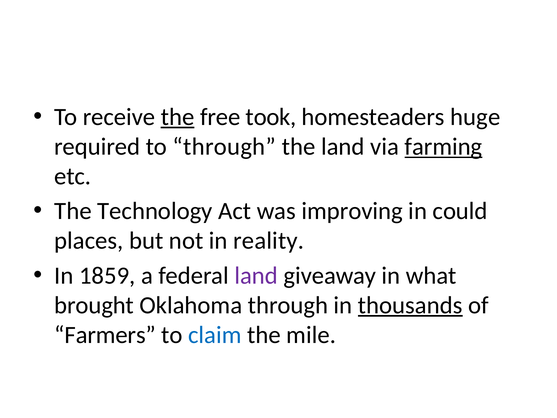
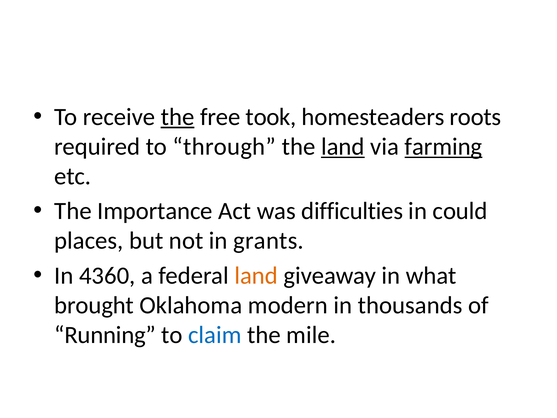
huge: huge -> roots
land at (343, 147) underline: none -> present
Technology: Technology -> Importance
improving: improving -> difficulties
reality: reality -> grants
1859: 1859 -> 4360
land at (256, 275) colour: purple -> orange
Oklahoma through: through -> modern
thousands underline: present -> none
Farmers: Farmers -> Running
